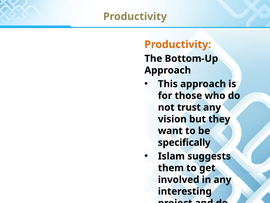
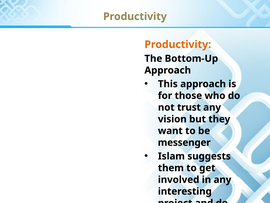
specifically: specifically -> messenger
